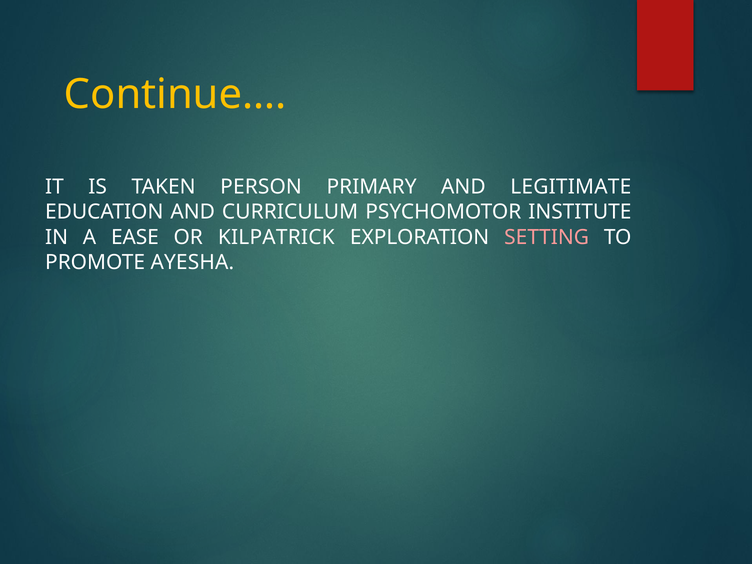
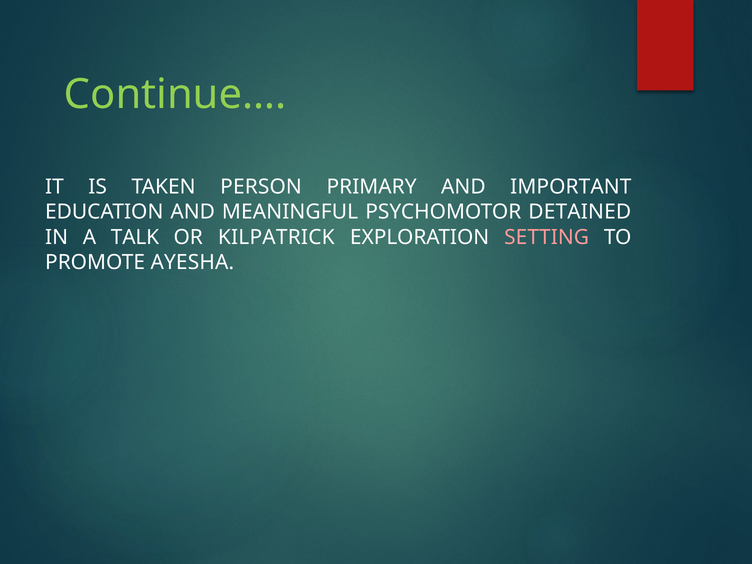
Continue… colour: yellow -> light green
LEGITIMATE: LEGITIMATE -> IMPORTANT
CURRICULUM: CURRICULUM -> MEANINGFUL
INSTITUTE: INSTITUTE -> DETAINED
EASE: EASE -> TALK
